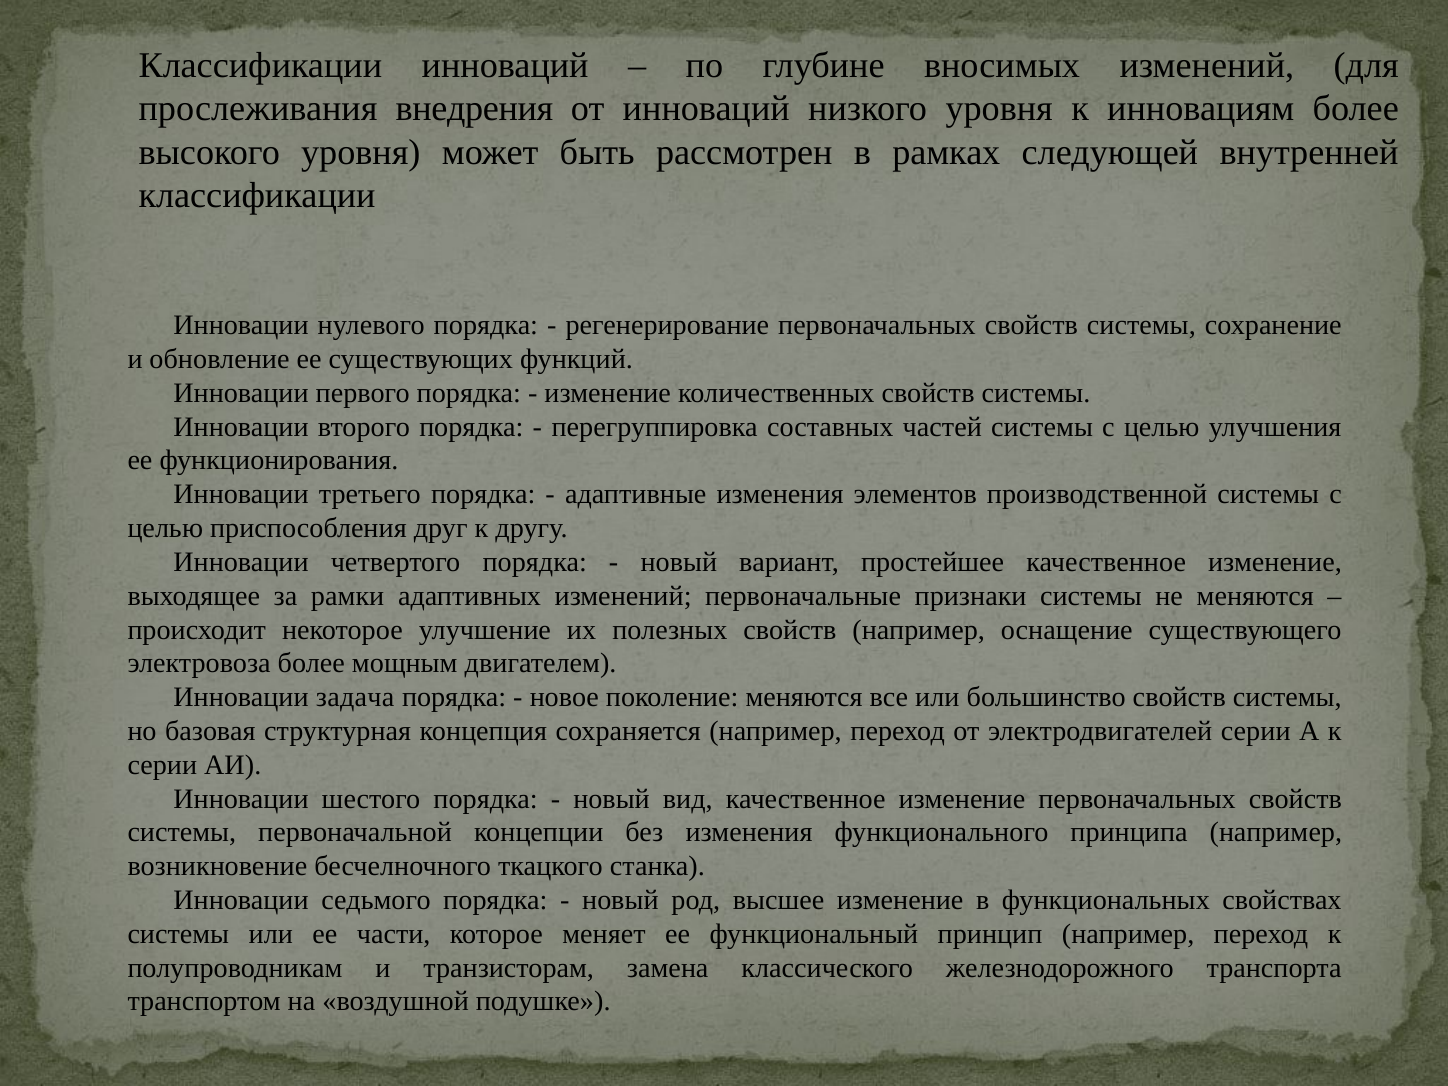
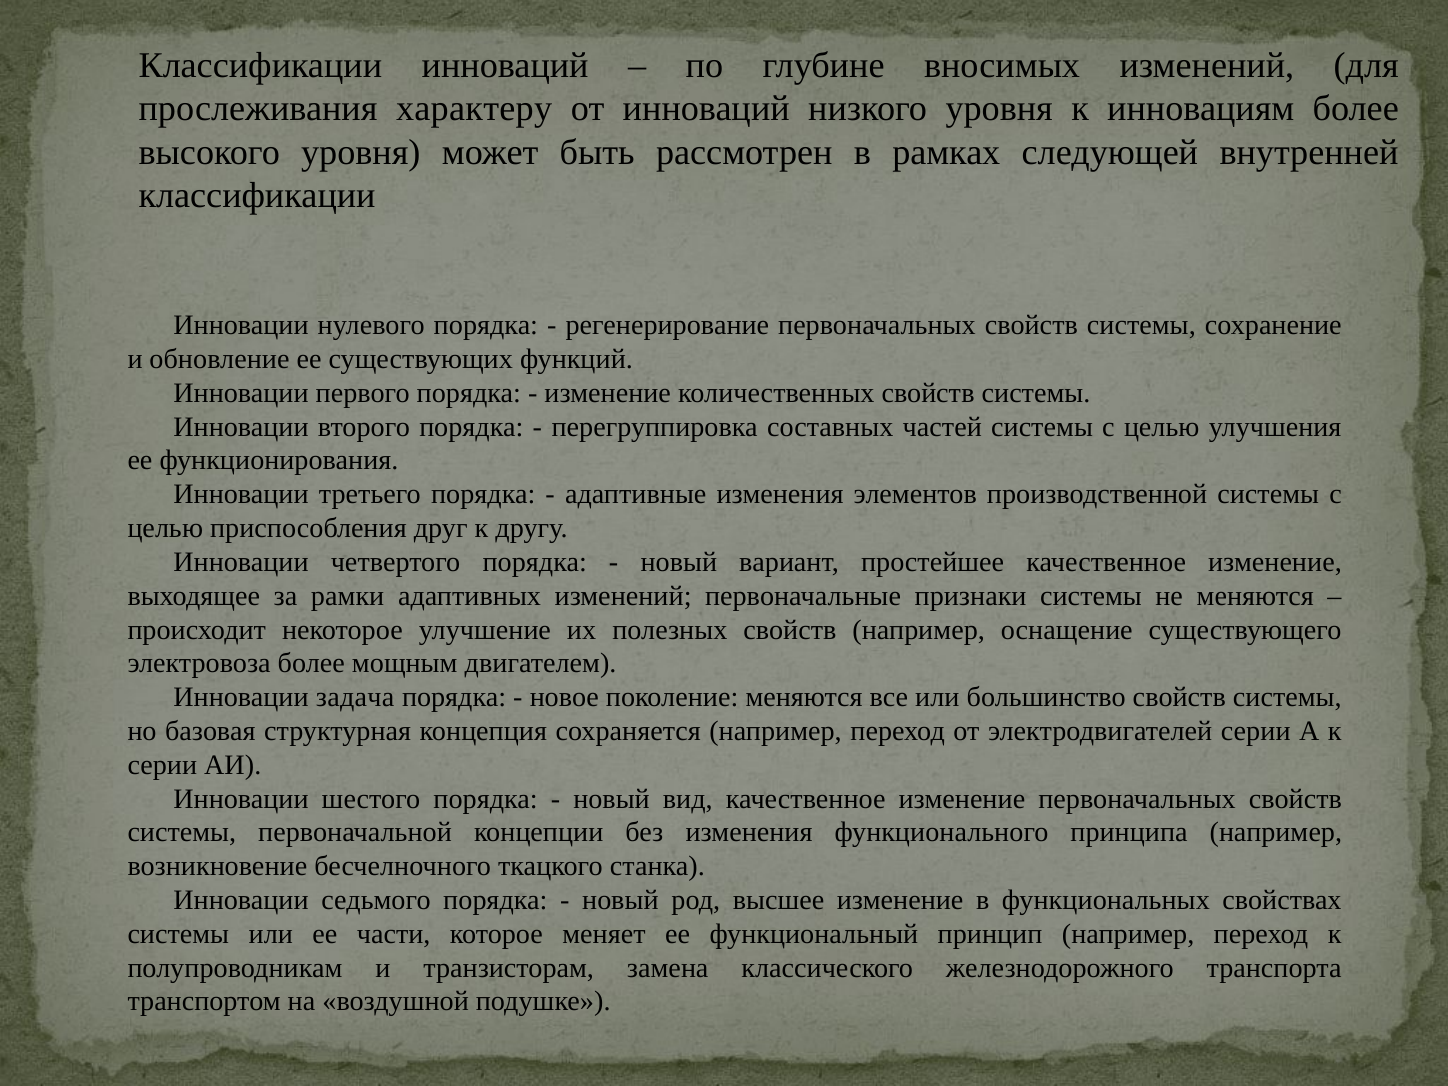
внедрения: внедрения -> характеру
